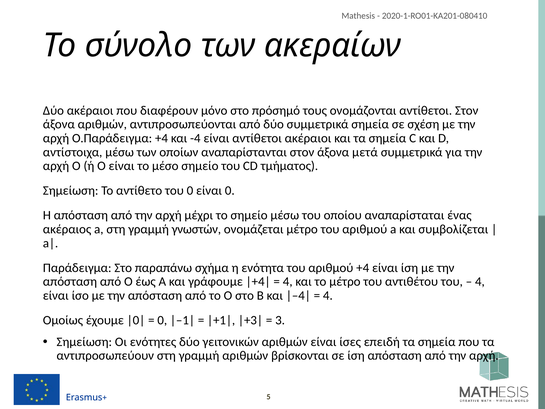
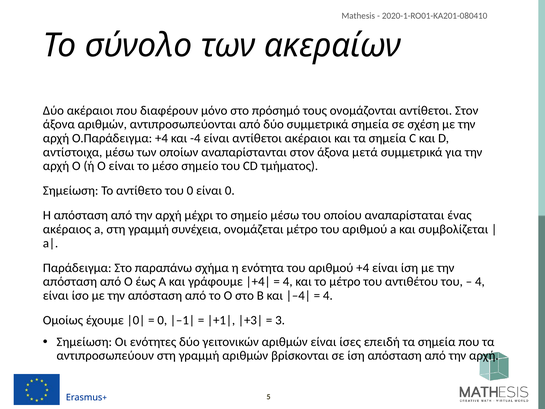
γνωστών: γνωστών -> συνέχεια
